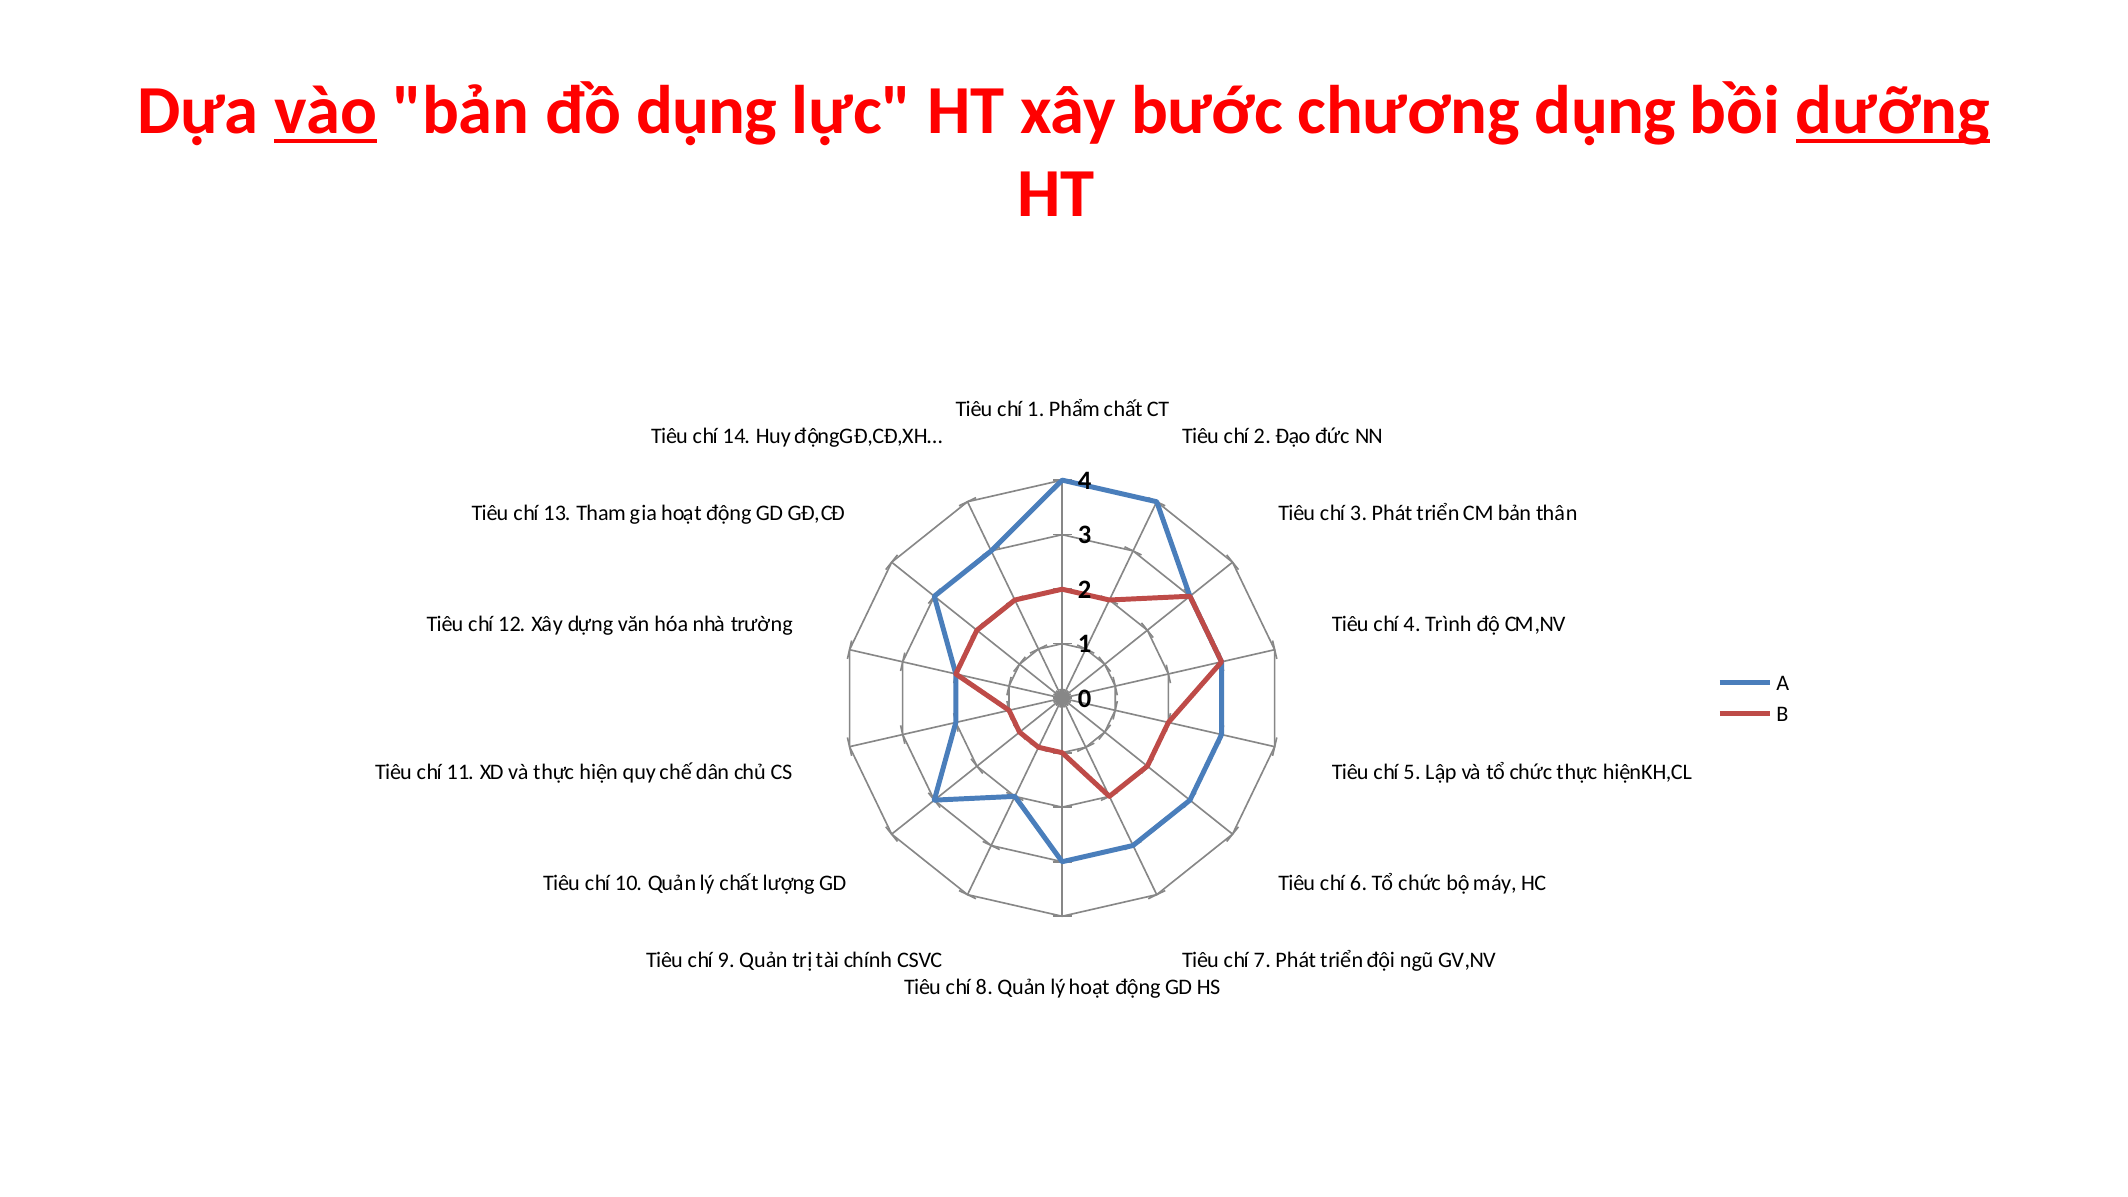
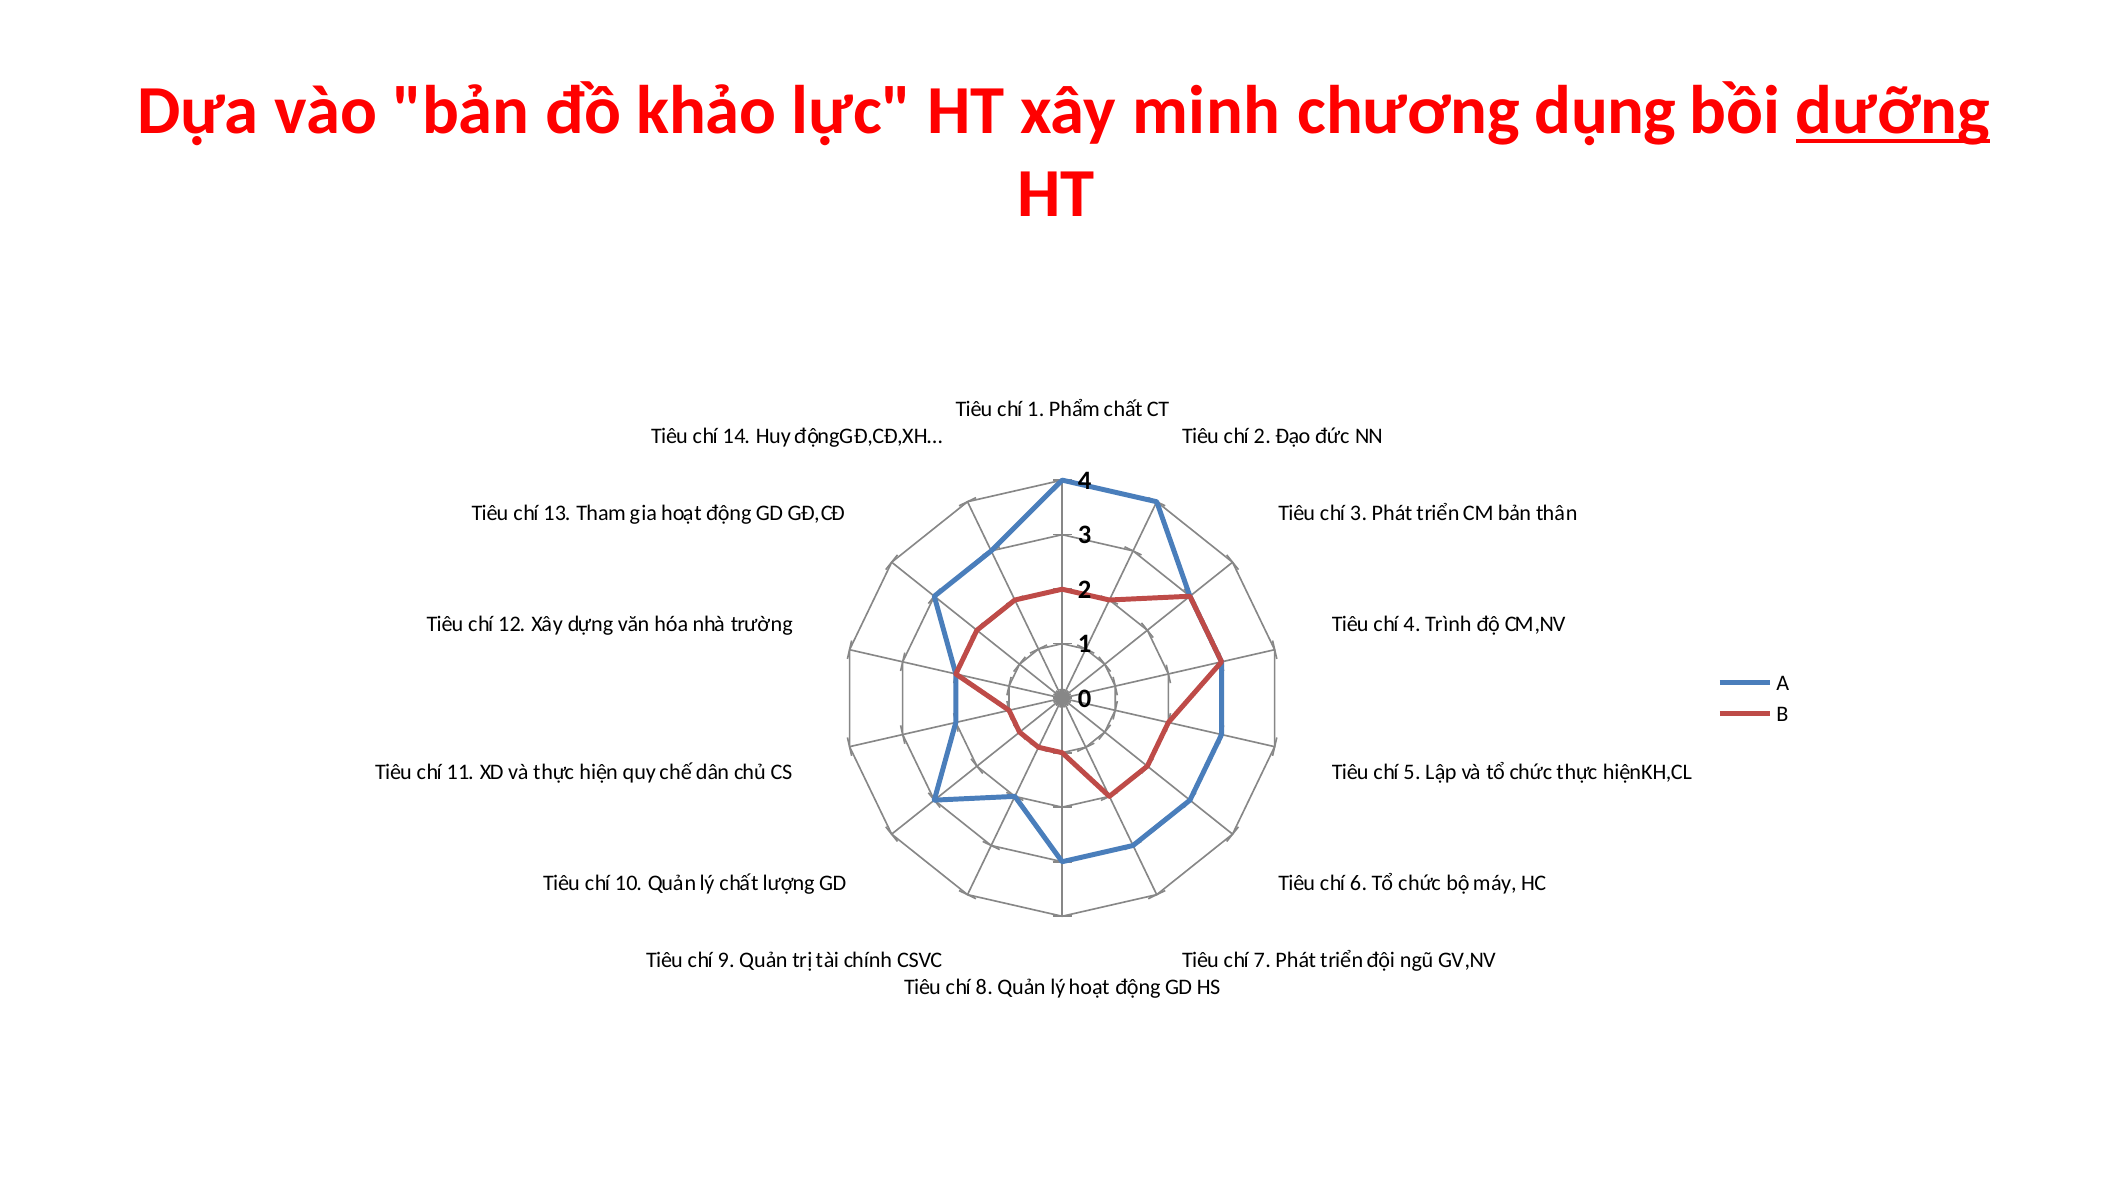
vào underline: present -> none
đồ dụng: dụng -> khảo
bước: bước -> minh
